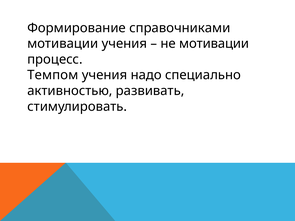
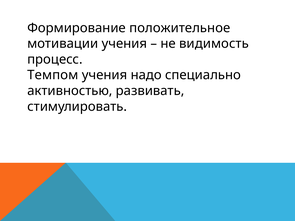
справочниками: справочниками -> положительное
не мотивации: мотивации -> видимость
